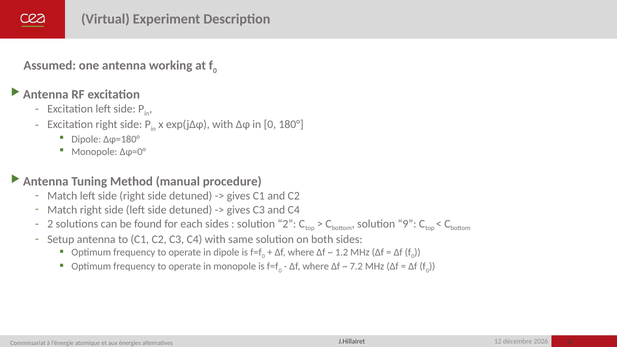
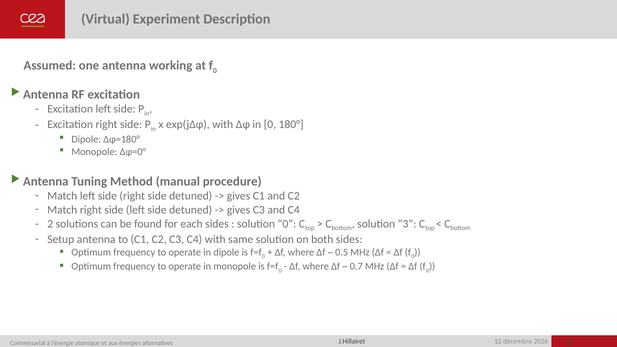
solution 2: 2 -> 0
9: 9 -> 3
1.2: 1.2 -> 0.5
7.2: 7.2 -> 0.7
